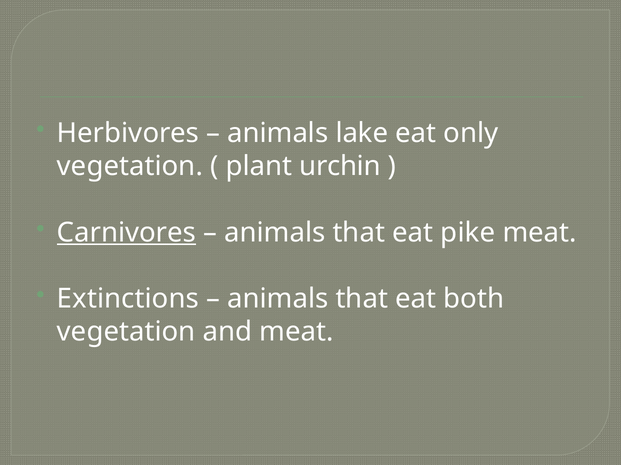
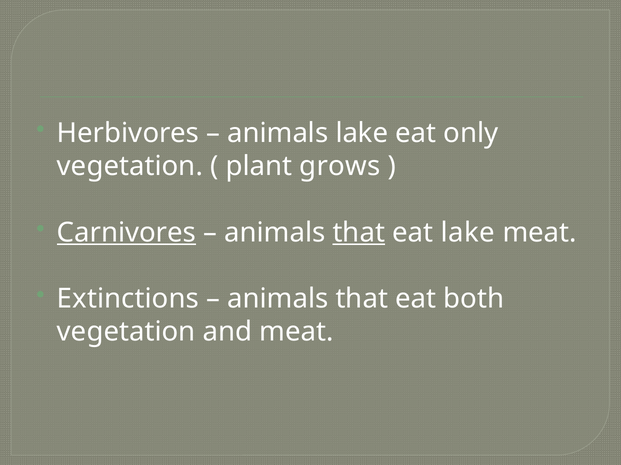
urchin: urchin -> grows
that at (359, 233) underline: none -> present
eat pike: pike -> lake
